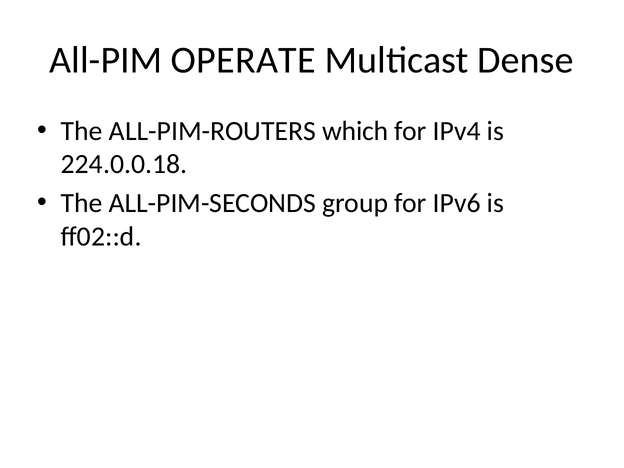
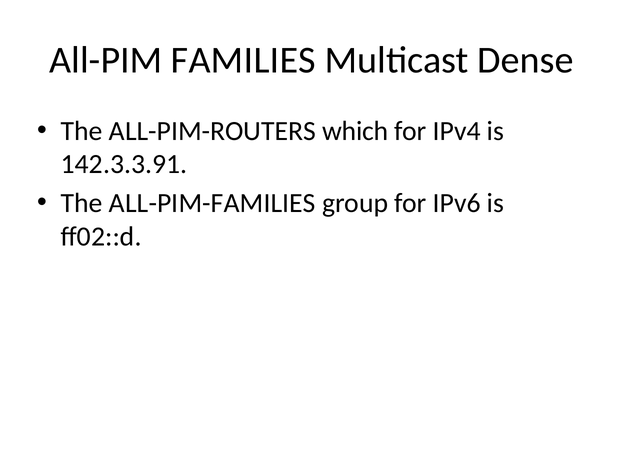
OPERATE: OPERATE -> FAMILIES
224.0.0.18: 224.0.0.18 -> 142.3.3.91
ALL-PIM-SECONDS: ALL-PIM-SECONDS -> ALL-PIM-FAMILIES
